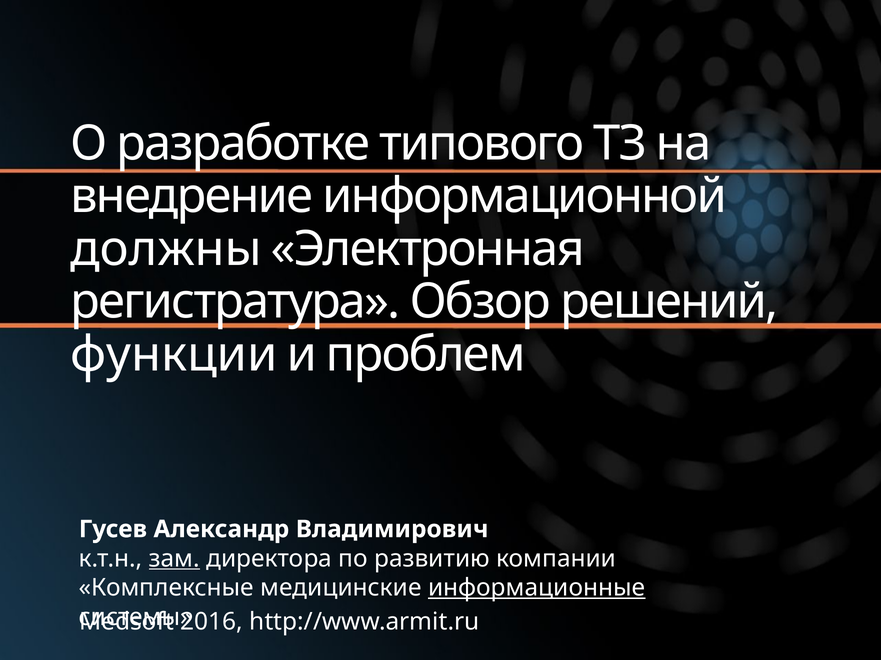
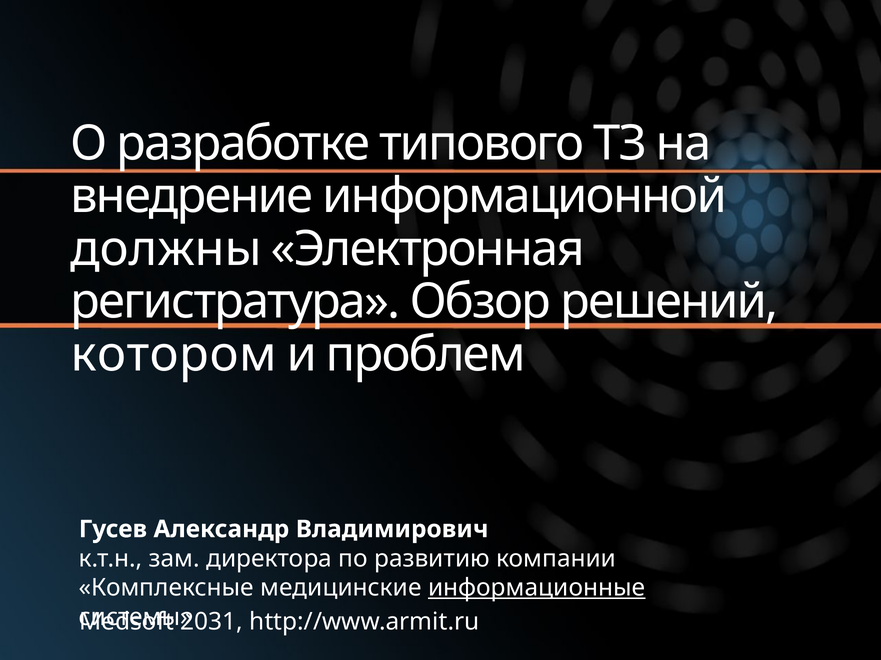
функции: функции -> котором
зам underline: present -> none
2016: 2016 -> 2031
